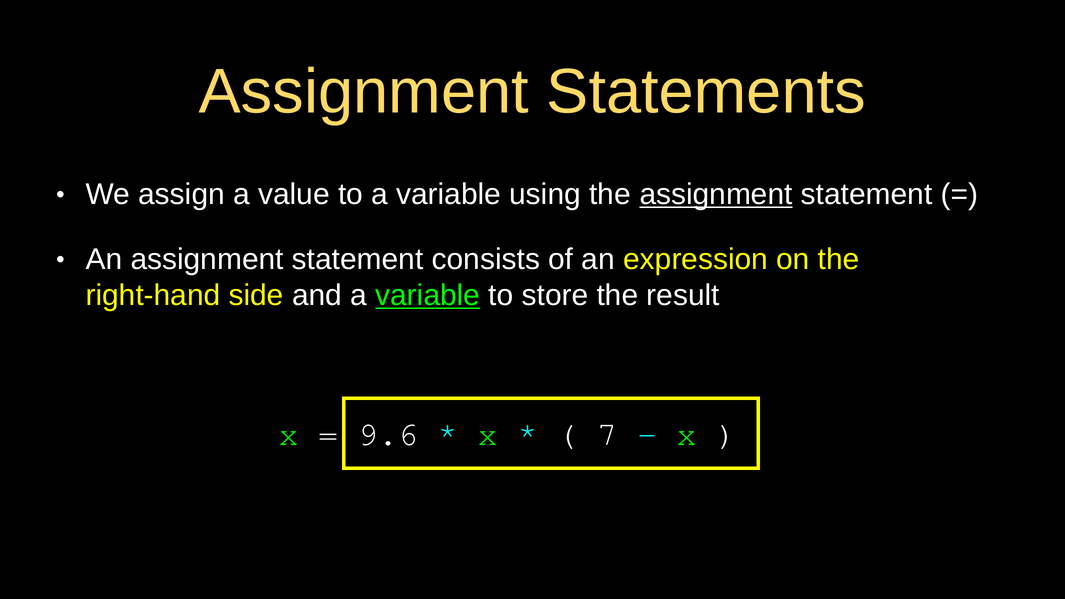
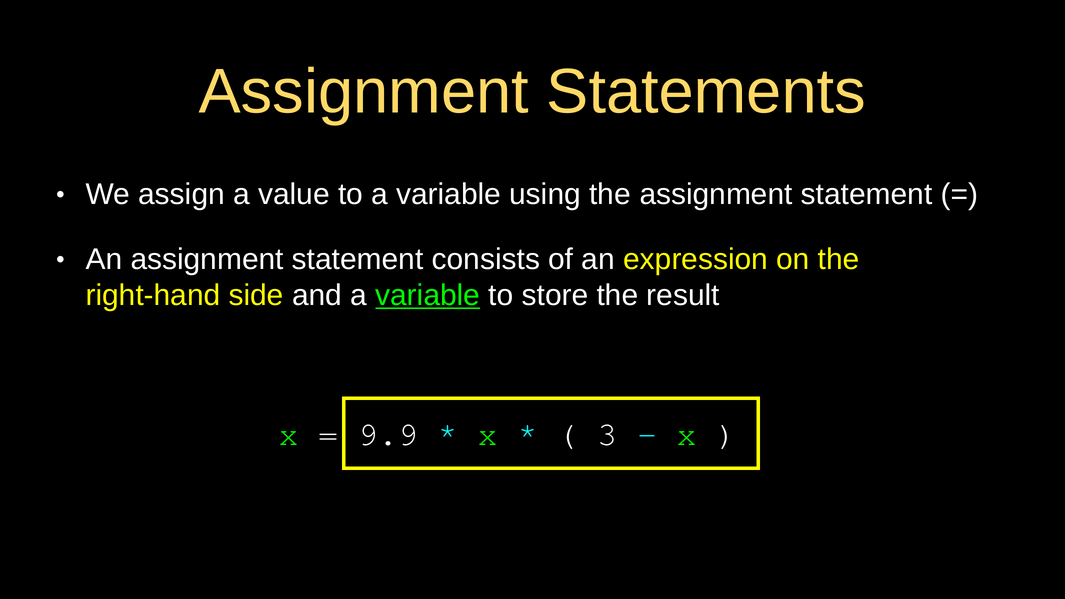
assignment at (716, 194) underline: present -> none
9.6: 9.6 -> 9.9
7: 7 -> 3
